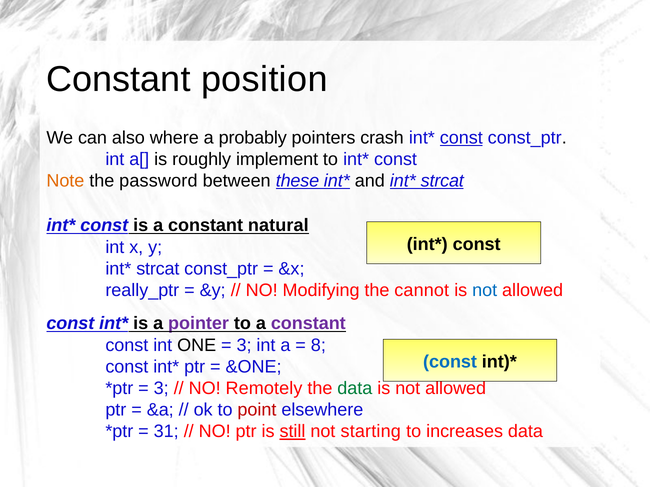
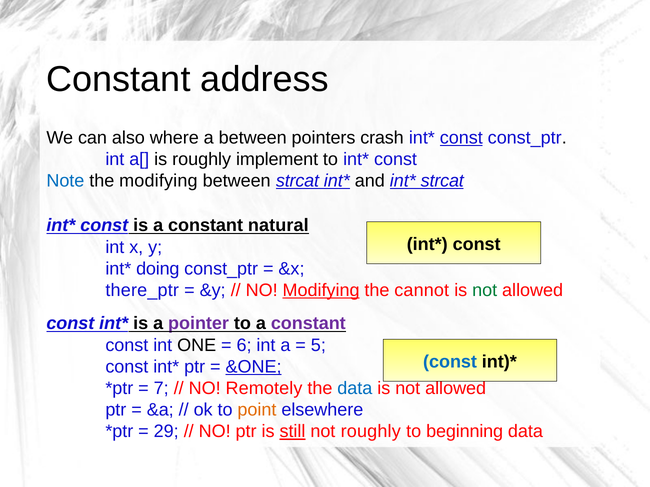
position: position -> address
a probably: probably -> between
Note colour: orange -> blue
the password: password -> modifying
between these: these -> strcat
strcat at (158, 269): strcat -> doing
really_ptr: really_ptr -> there_ptr
Modifying at (321, 291) underline: none -> present
not at (485, 291) colour: blue -> green
3 at (244, 345): 3 -> 6
8: 8 -> 5
&ONE underline: none -> present
3 at (161, 389): 3 -> 7
data at (355, 389) colour: green -> blue
point colour: red -> orange
31: 31 -> 29
not starting: starting -> roughly
increases: increases -> beginning
